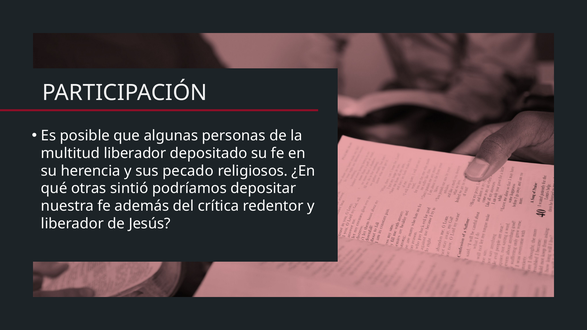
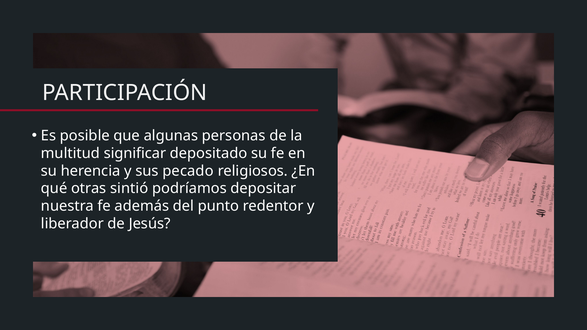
multitud liberador: liberador -> significar
crítica: crítica -> punto
